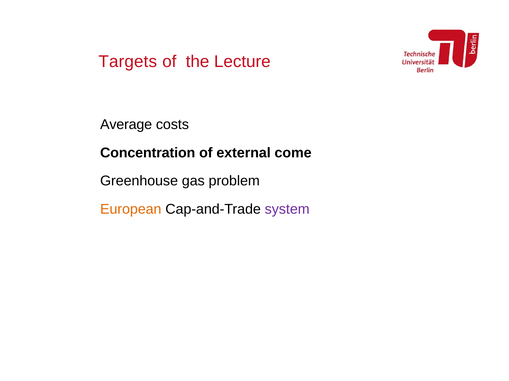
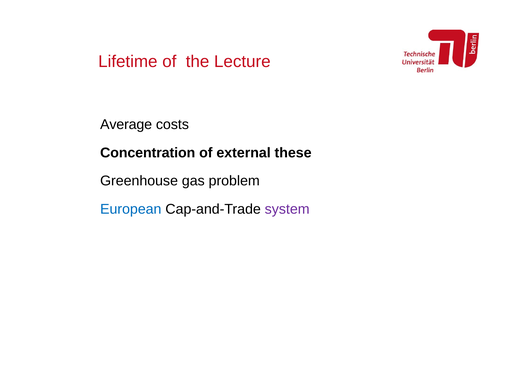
Targets: Targets -> Lifetime
come: come -> these
European colour: orange -> blue
